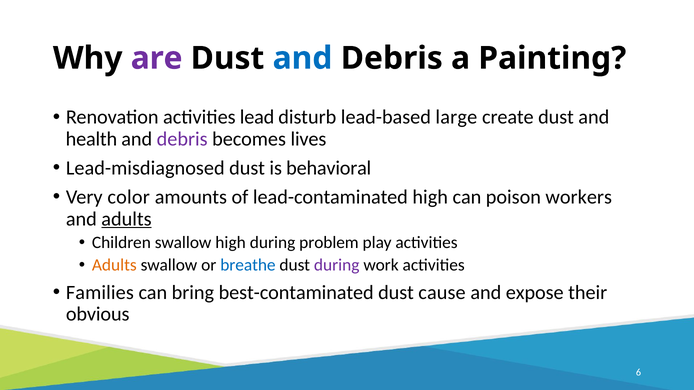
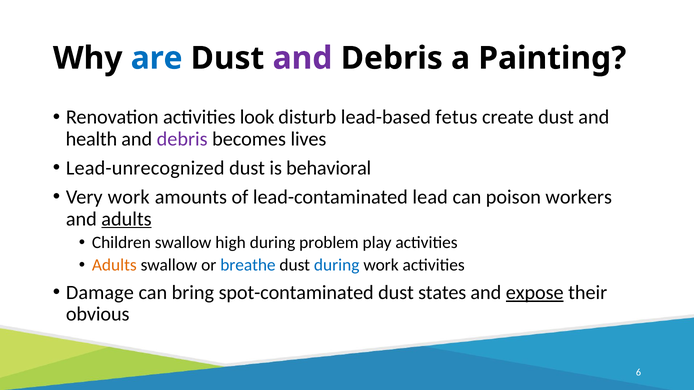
are colour: purple -> blue
and at (303, 58) colour: blue -> purple
lead: lead -> look
large: large -> fetus
Lead-misdiagnosed: Lead-misdiagnosed -> Lead-unrecognized
Very color: color -> work
lead-contaminated high: high -> lead
during at (337, 265) colour: purple -> blue
Families: Families -> Damage
best-contaminated: best-contaminated -> spot-contaminated
cause: cause -> states
expose underline: none -> present
